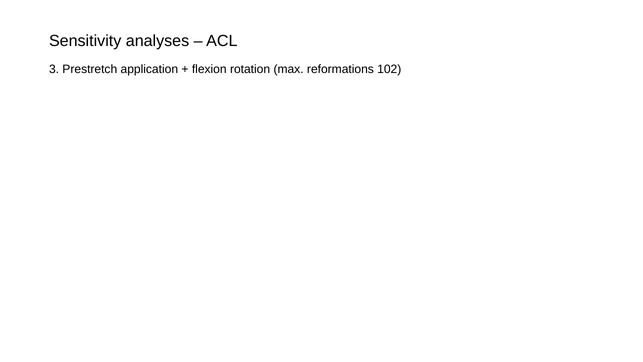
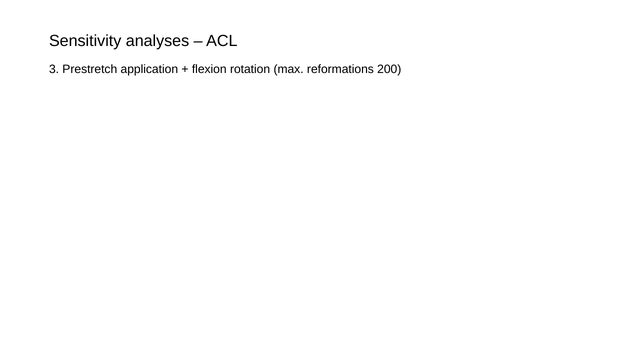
102: 102 -> 200
